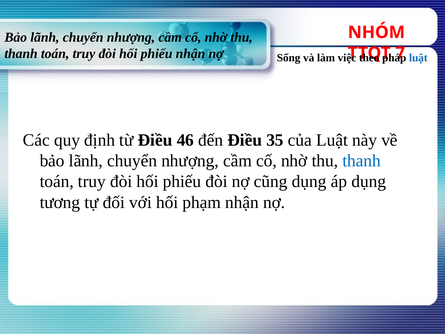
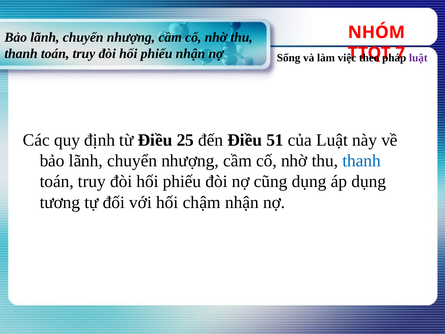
luật at (418, 58) colour: blue -> purple
46: 46 -> 25
35: 35 -> 51
phạm: phạm -> chậm
